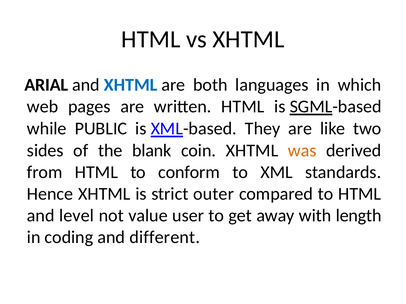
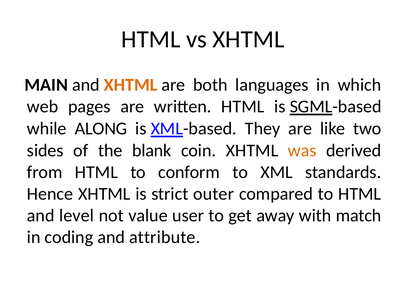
ARIAL: ARIAL -> MAIN
XHTML at (131, 85) colour: blue -> orange
PUBLIC: PUBLIC -> ALONG
length: length -> match
different: different -> attribute
